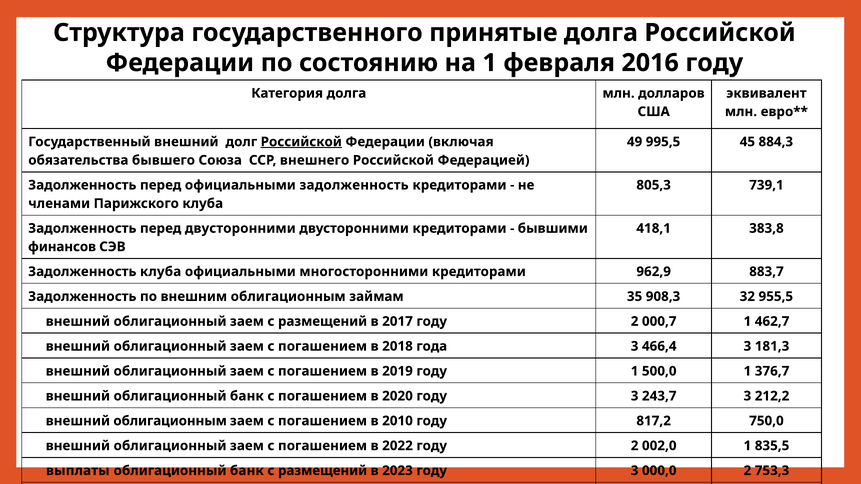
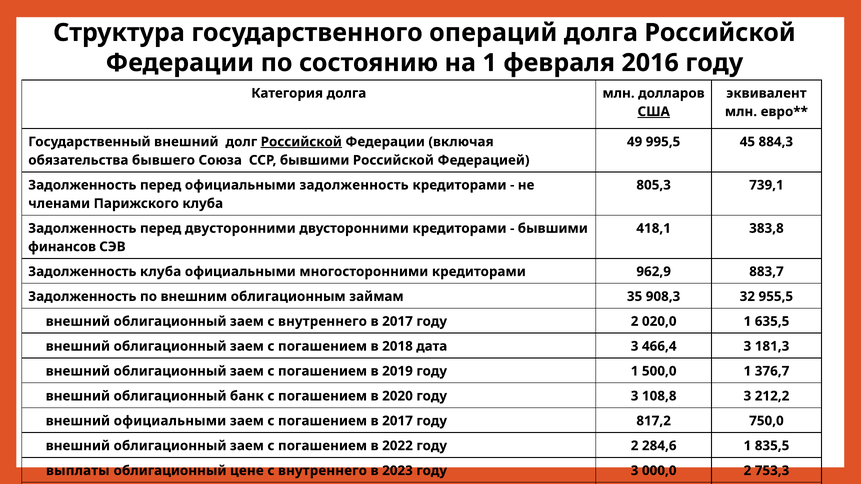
принятые: принятые -> операций
США underline: none -> present
ССР внешнего: внешнего -> бывшими
заем с размещений: размещений -> внутреннего
000,7: 000,7 -> 020,0
462,7: 462,7 -> 635,5
года: года -> дата
243,7: 243,7 -> 108,8
внешний облигационным: облигационным -> официальными
погашением в 2010: 2010 -> 2017
002,0: 002,0 -> 284,6
банк at (247, 471): банк -> цене
размещений at (323, 471): размещений -> внутреннего
